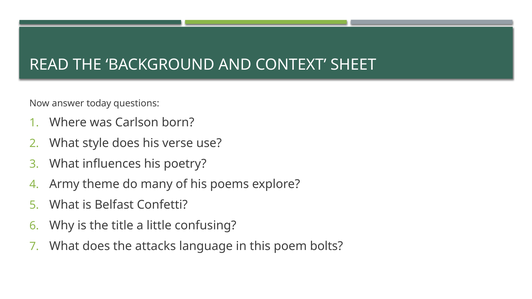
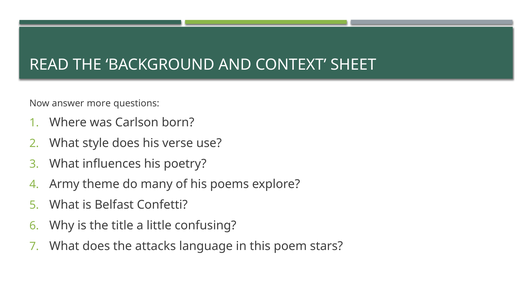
today: today -> more
bolts: bolts -> stars
